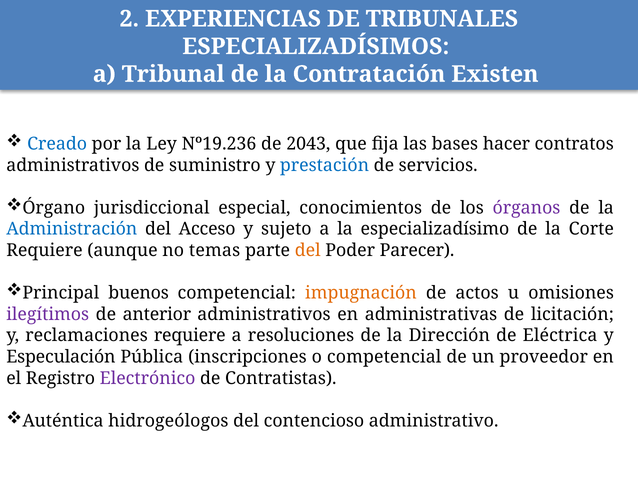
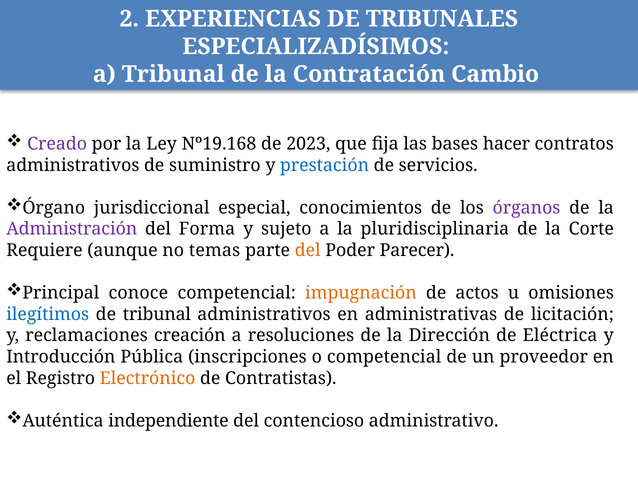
Existen: Existen -> Cambio
Creado colour: blue -> purple
Nº19.236: Nº19.236 -> Nº19.168
2043: 2043 -> 2023
Administración colour: blue -> purple
Acceso: Acceso -> Forma
especializadísimo: especializadísimo -> pluridisciplinaria
buenos: buenos -> conoce
ilegítimos colour: purple -> blue
de anterior: anterior -> tribunal
reclamaciones requiere: requiere -> creación
Especulación: Especulación -> Introducción
Electrónico colour: purple -> orange
hidrogeólogos: hidrogeólogos -> independiente
